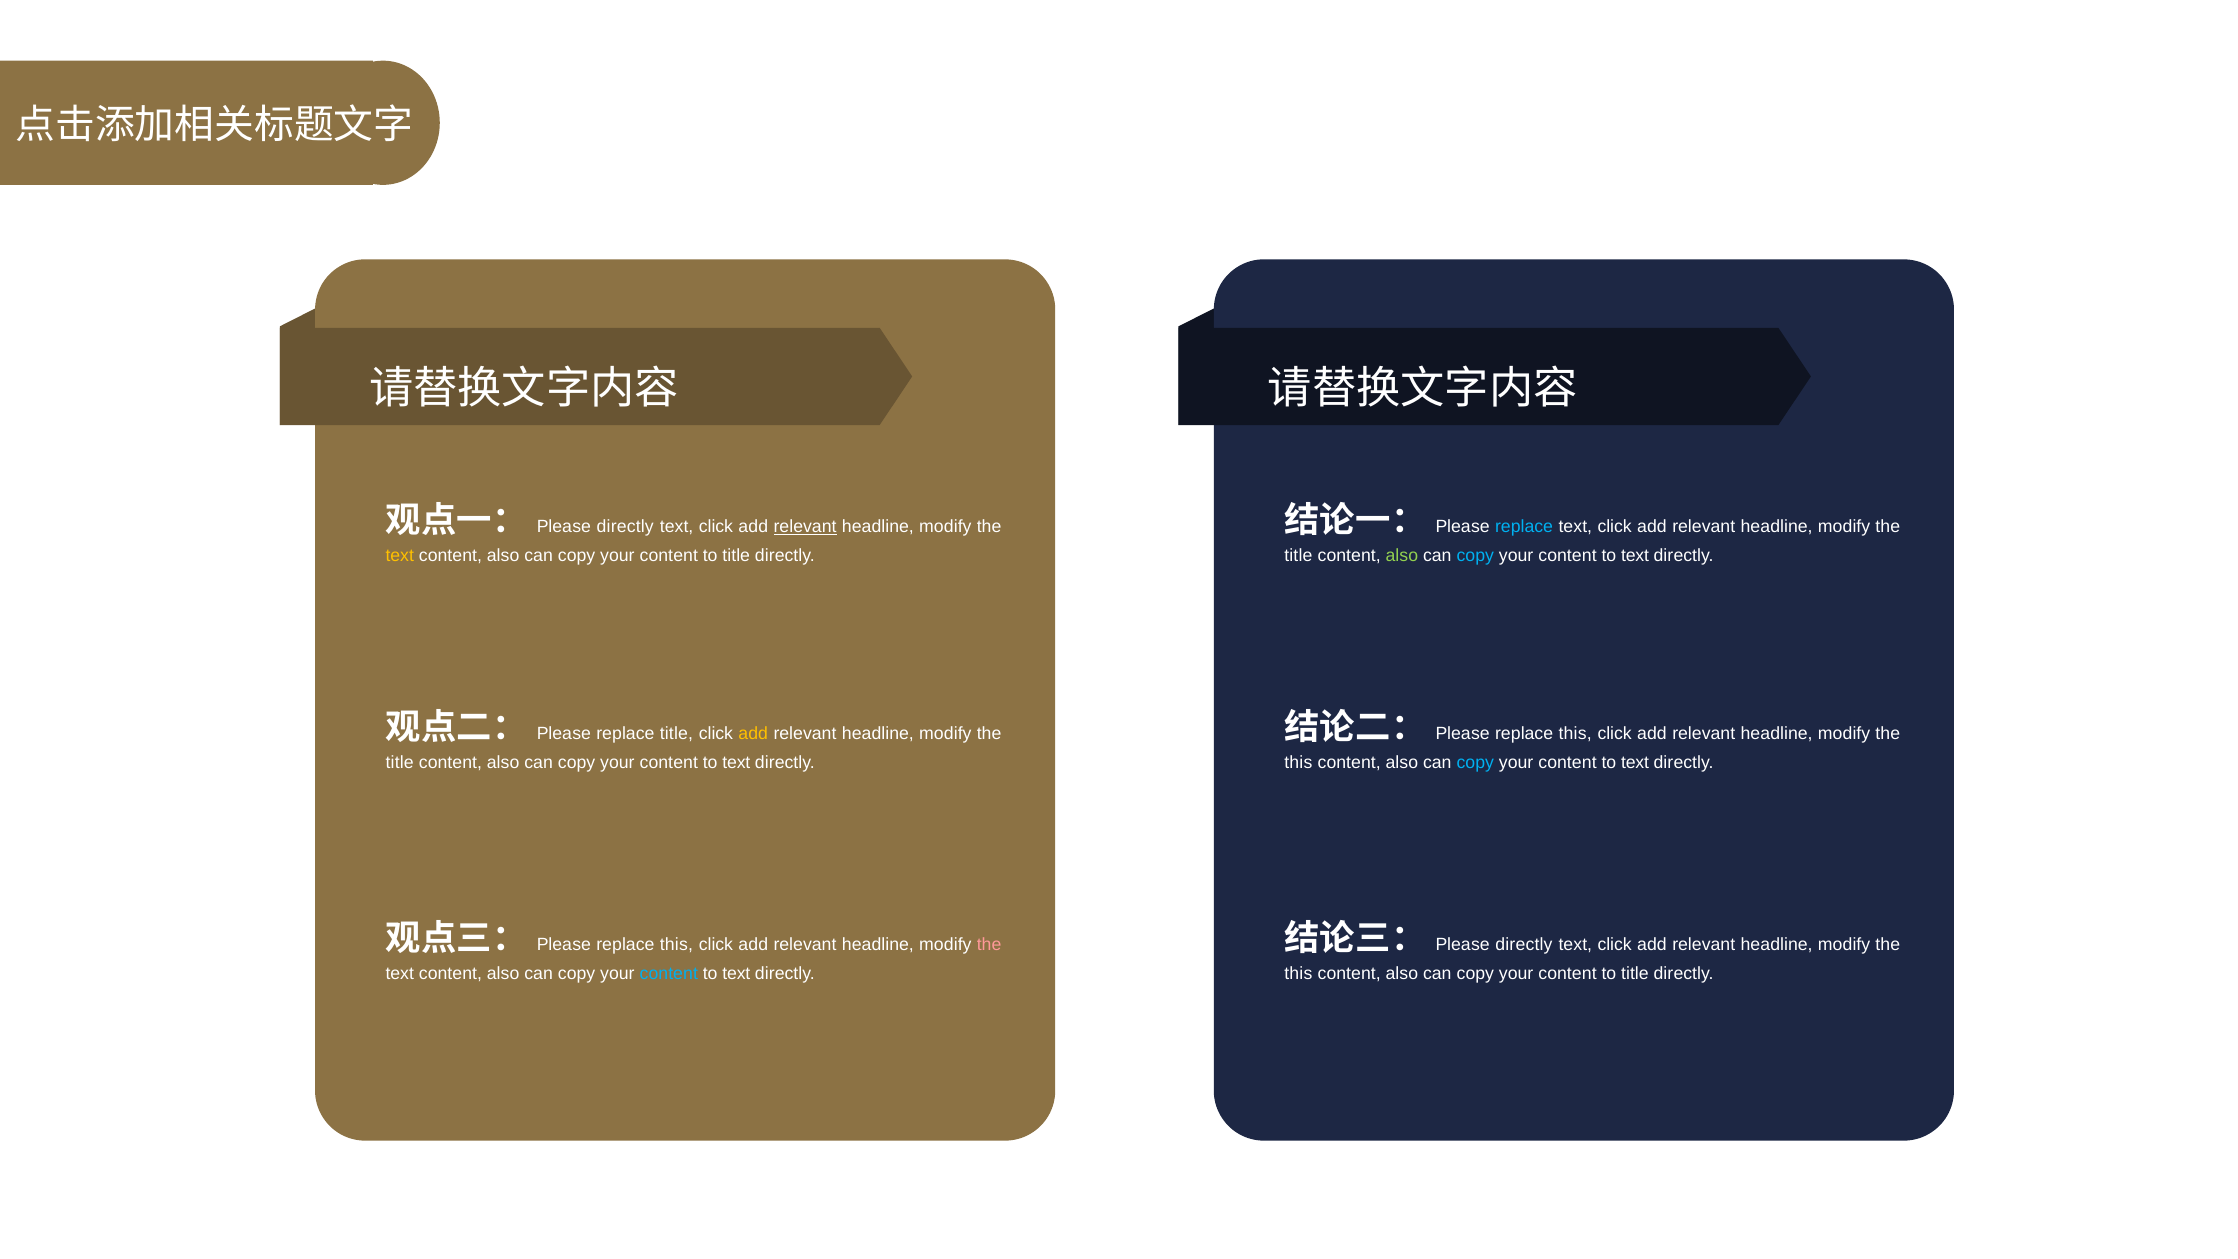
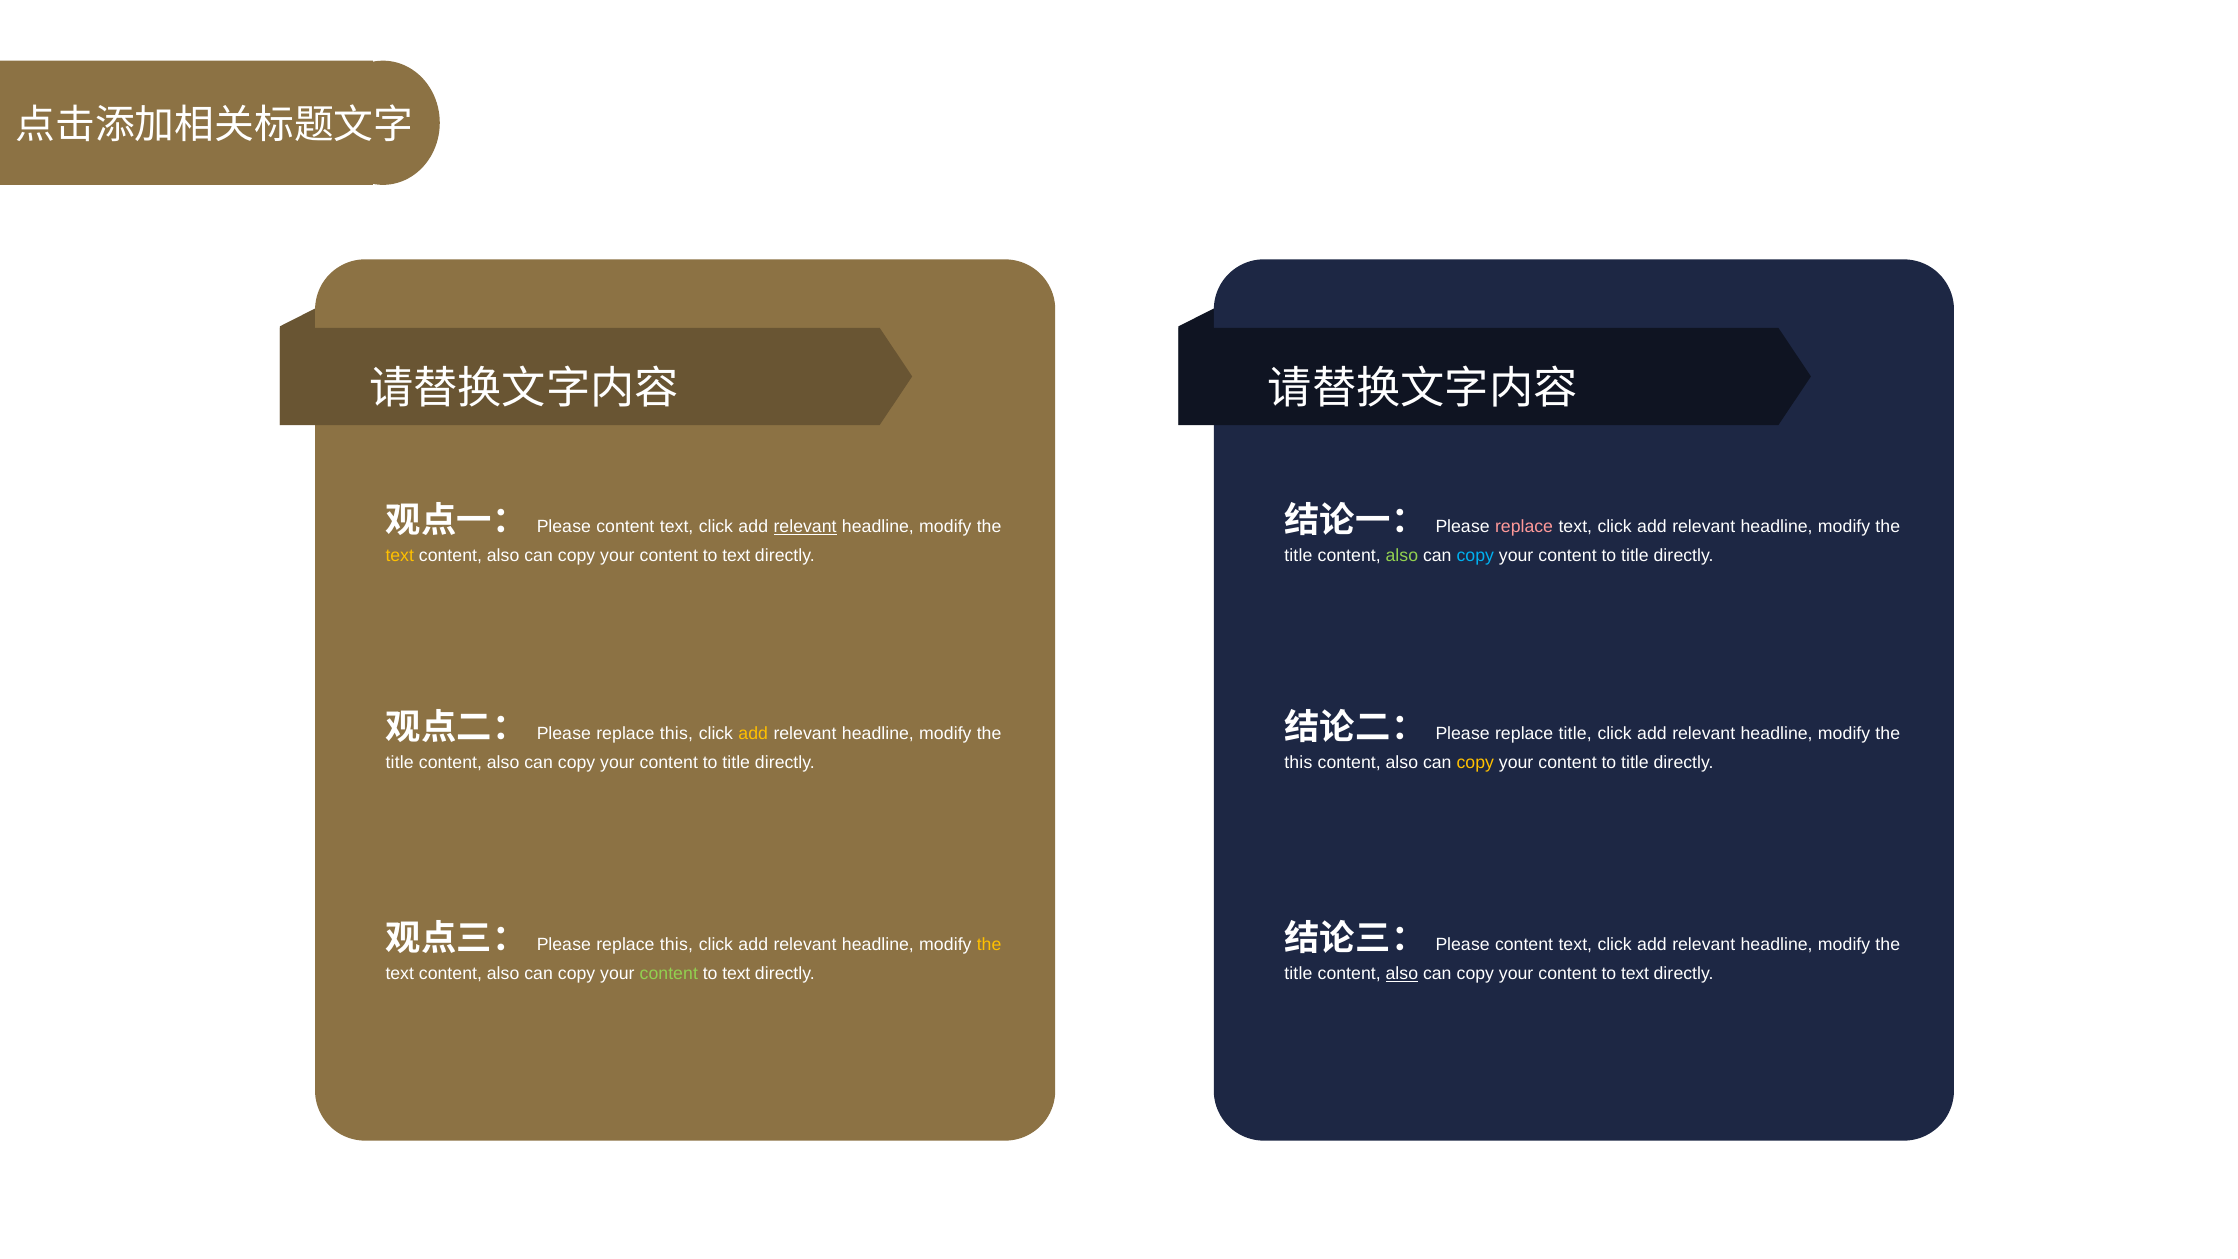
directly at (625, 526): directly -> content
replace at (1524, 526) colour: light blue -> pink
title at (736, 555): title -> text
text at (1635, 555): text -> title
title at (676, 733): title -> this
this at (1575, 733): this -> title
text at (736, 762): text -> title
copy at (1475, 762) colour: light blue -> yellow
text at (1635, 762): text -> title
the at (989, 945) colour: pink -> yellow
directly at (1524, 945): directly -> content
content at (669, 974) colour: light blue -> light green
this at (1298, 974): this -> title
also at (1402, 974) underline: none -> present
title at (1635, 974): title -> text
